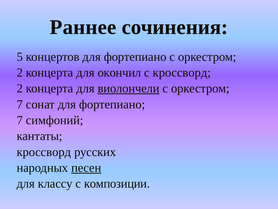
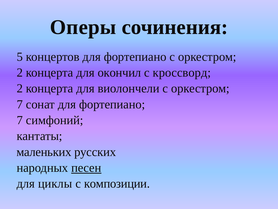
Раннее: Раннее -> Оперы
виолончели underline: present -> none
кроссворд at (44, 152): кроссворд -> маленьких
классу: классу -> циклы
